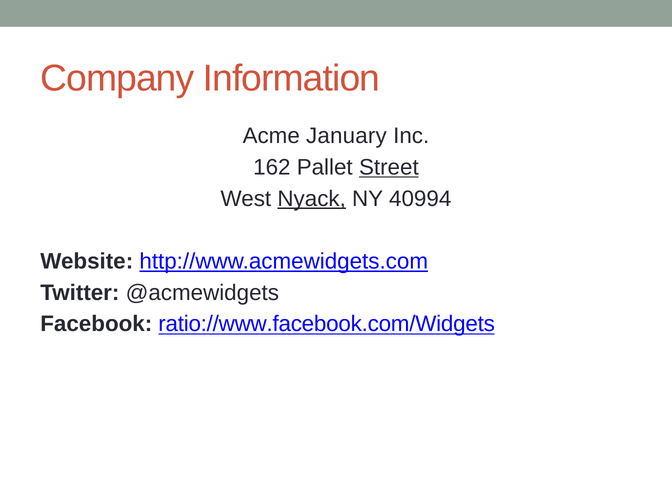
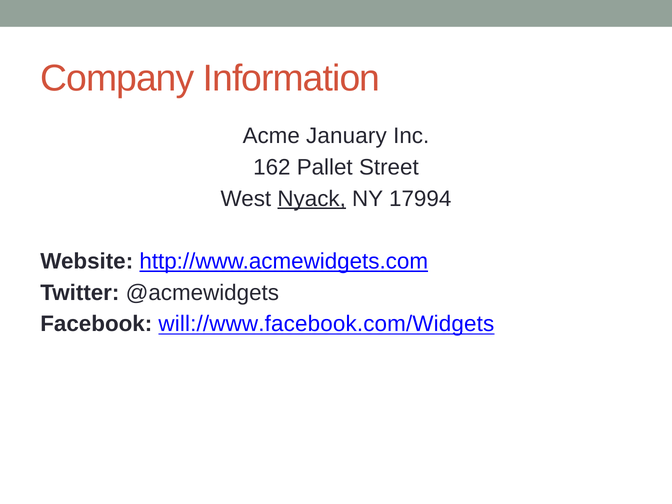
Street underline: present -> none
40994: 40994 -> 17994
ratio://www.facebook.com/Widgets: ratio://www.facebook.com/Widgets -> will://www.facebook.com/Widgets
